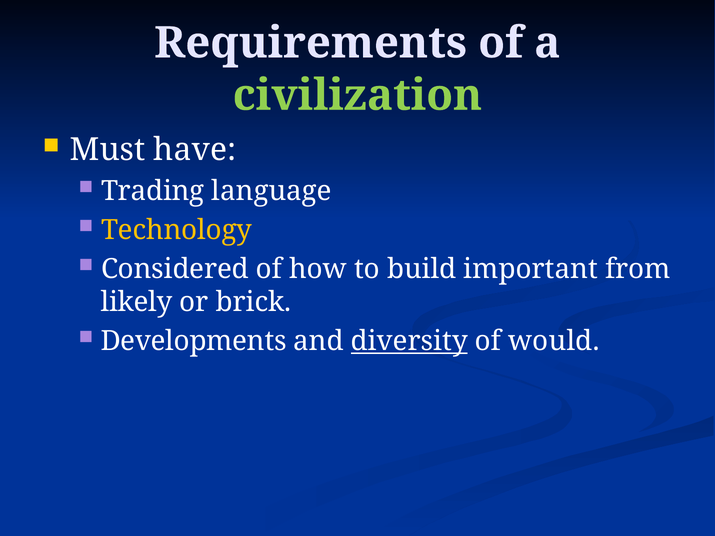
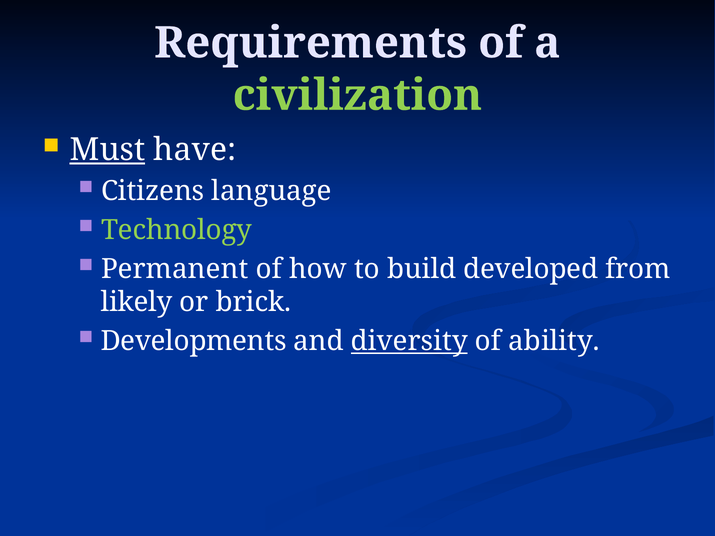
Must underline: none -> present
Trading: Trading -> Citizens
Technology colour: yellow -> light green
Considered: Considered -> Permanent
important: important -> developed
would: would -> ability
